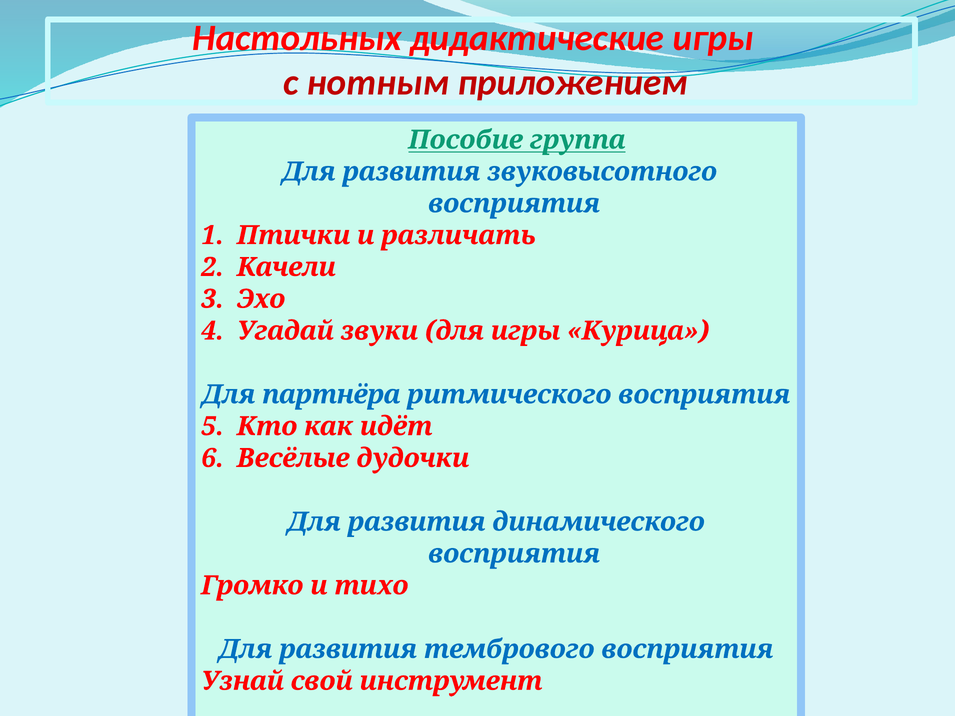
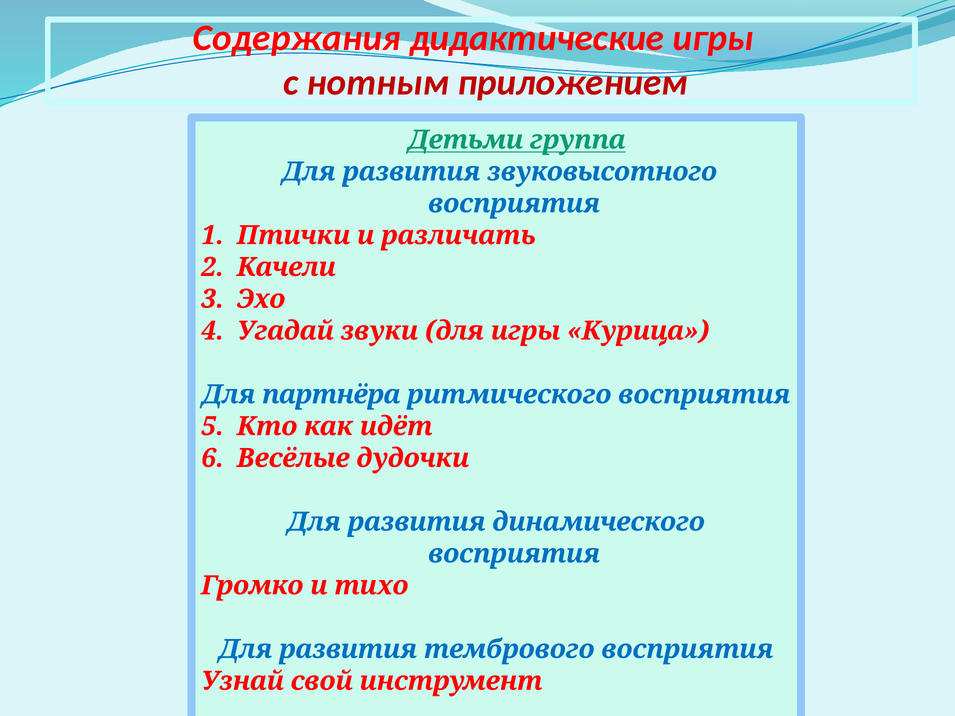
Настольных: Настольных -> Содержания
Пособие: Пособие -> Детьми
